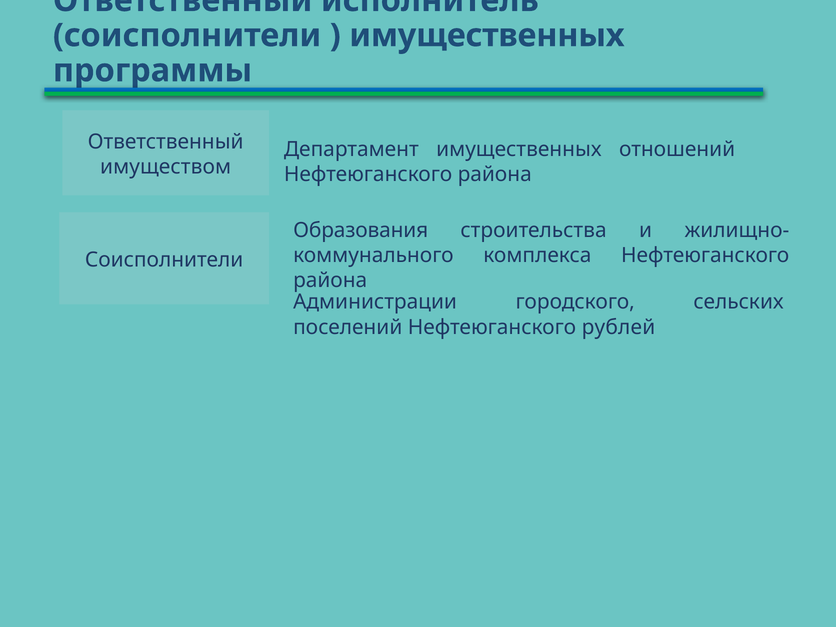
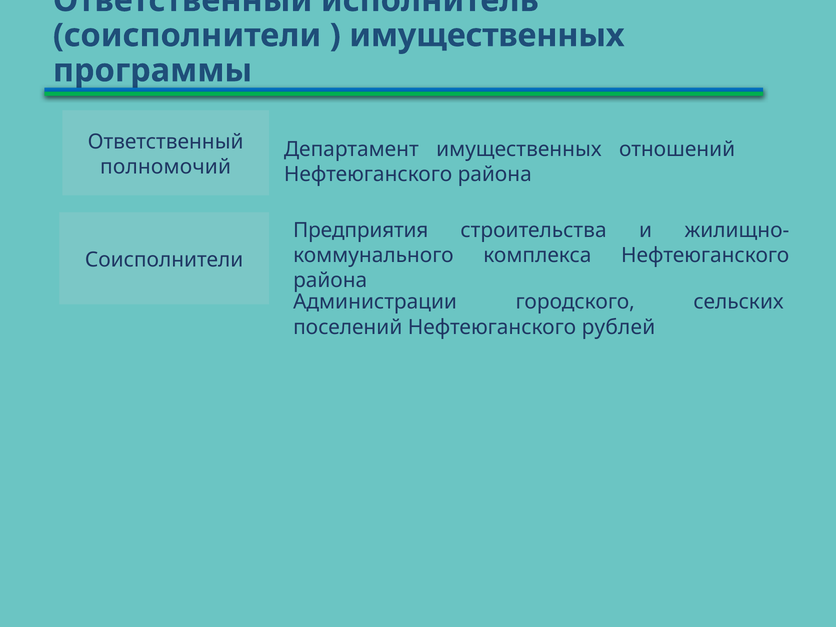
имуществом: имуществом -> полномочий
Образования: Образования -> Предприятия
